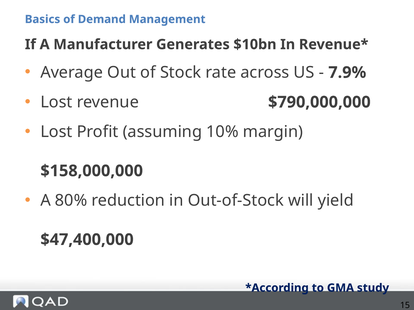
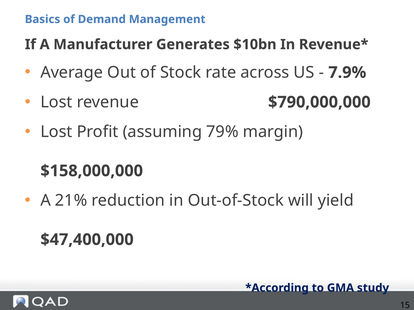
10%: 10% -> 79%
80%: 80% -> 21%
